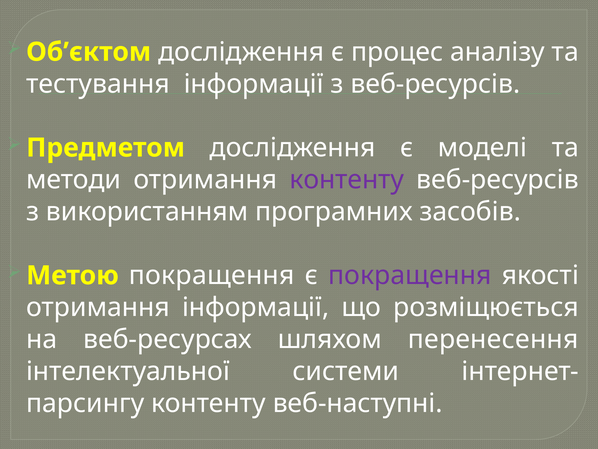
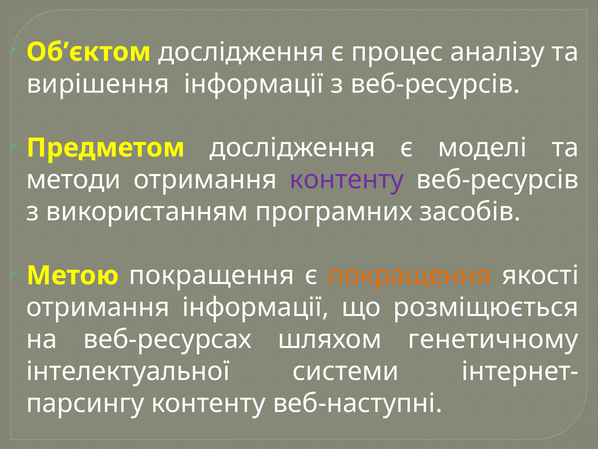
тестування: тестування -> вирішення
покращення at (410, 275) colour: purple -> orange
перенесення: перенесення -> генетичному
